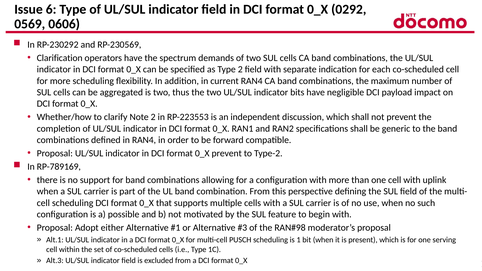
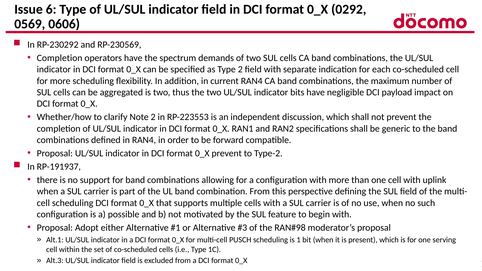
Clarification at (60, 58): Clarification -> Completion
RP-789169: RP-789169 -> RP-191937
